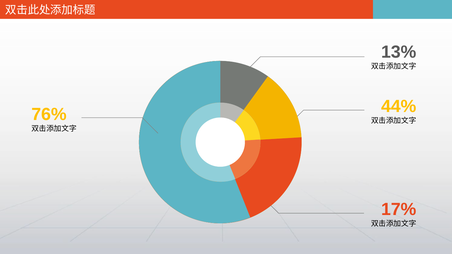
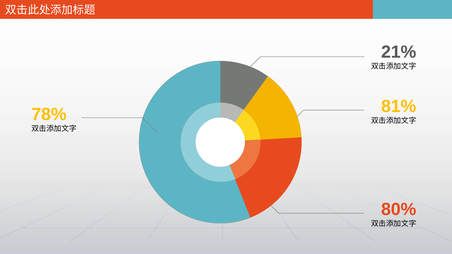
13%: 13% -> 21%
44%: 44% -> 81%
76%: 76% -> 78%
17%: 17% -> 80%
